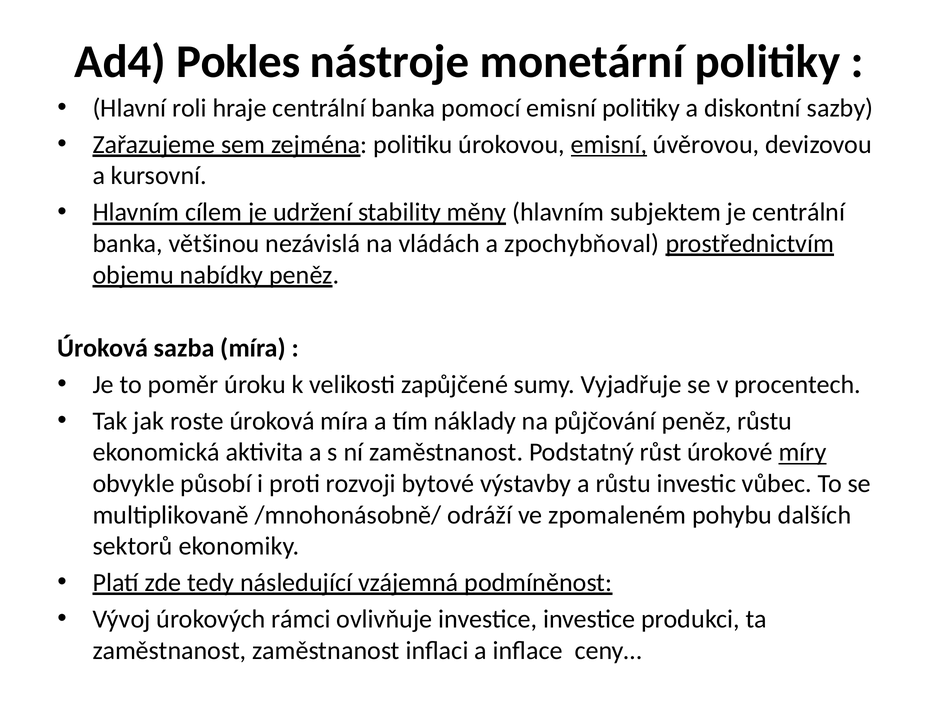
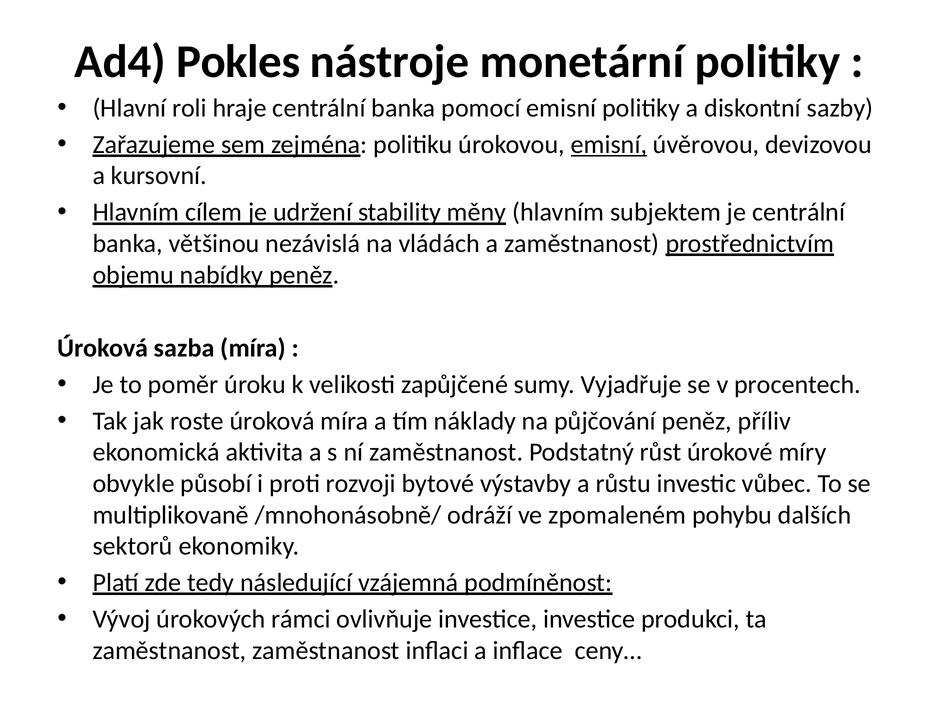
a zpochybňoval: zpochybňoval -> zaměstnanost
peněz růstu: růstu -> příliv
míry underline: present -> none
